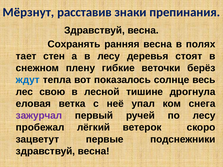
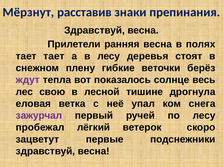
Сохранять: Сохранять -> Прилетели
тает стен: стен -> тает
ждут colour: blue -> purple
